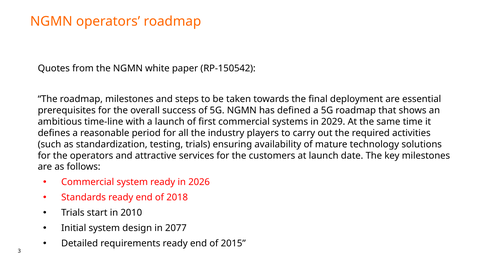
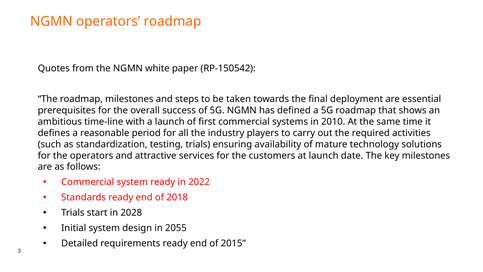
2029: 2029 -> 2010
2026: 2026 -> 2022
2010: 2010 -> 2028
2077: 2077 -> 2055
